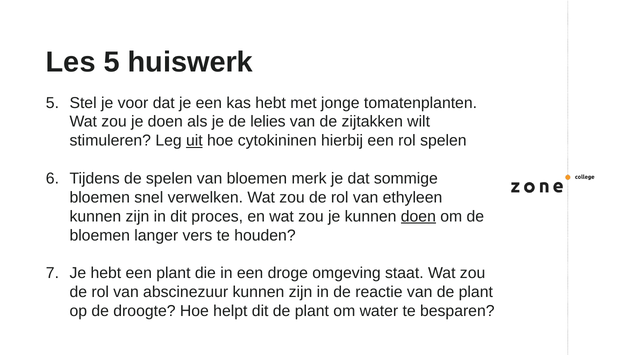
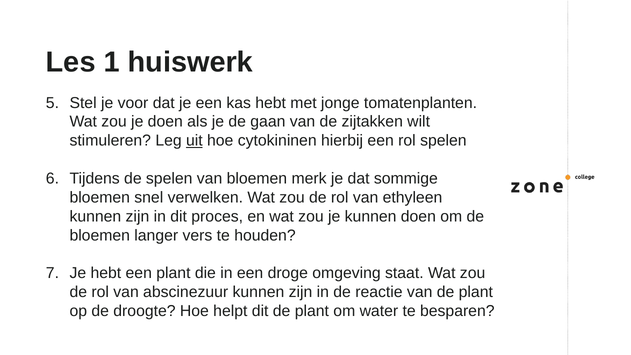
Les 5: 5 -> 1
lelies: lelies -> gaan
doen at (418, 216) underline: present -> none
